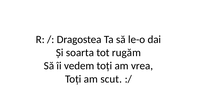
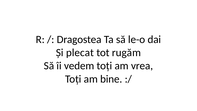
soarta: soarta -> plecat
scut: scut -> bine
